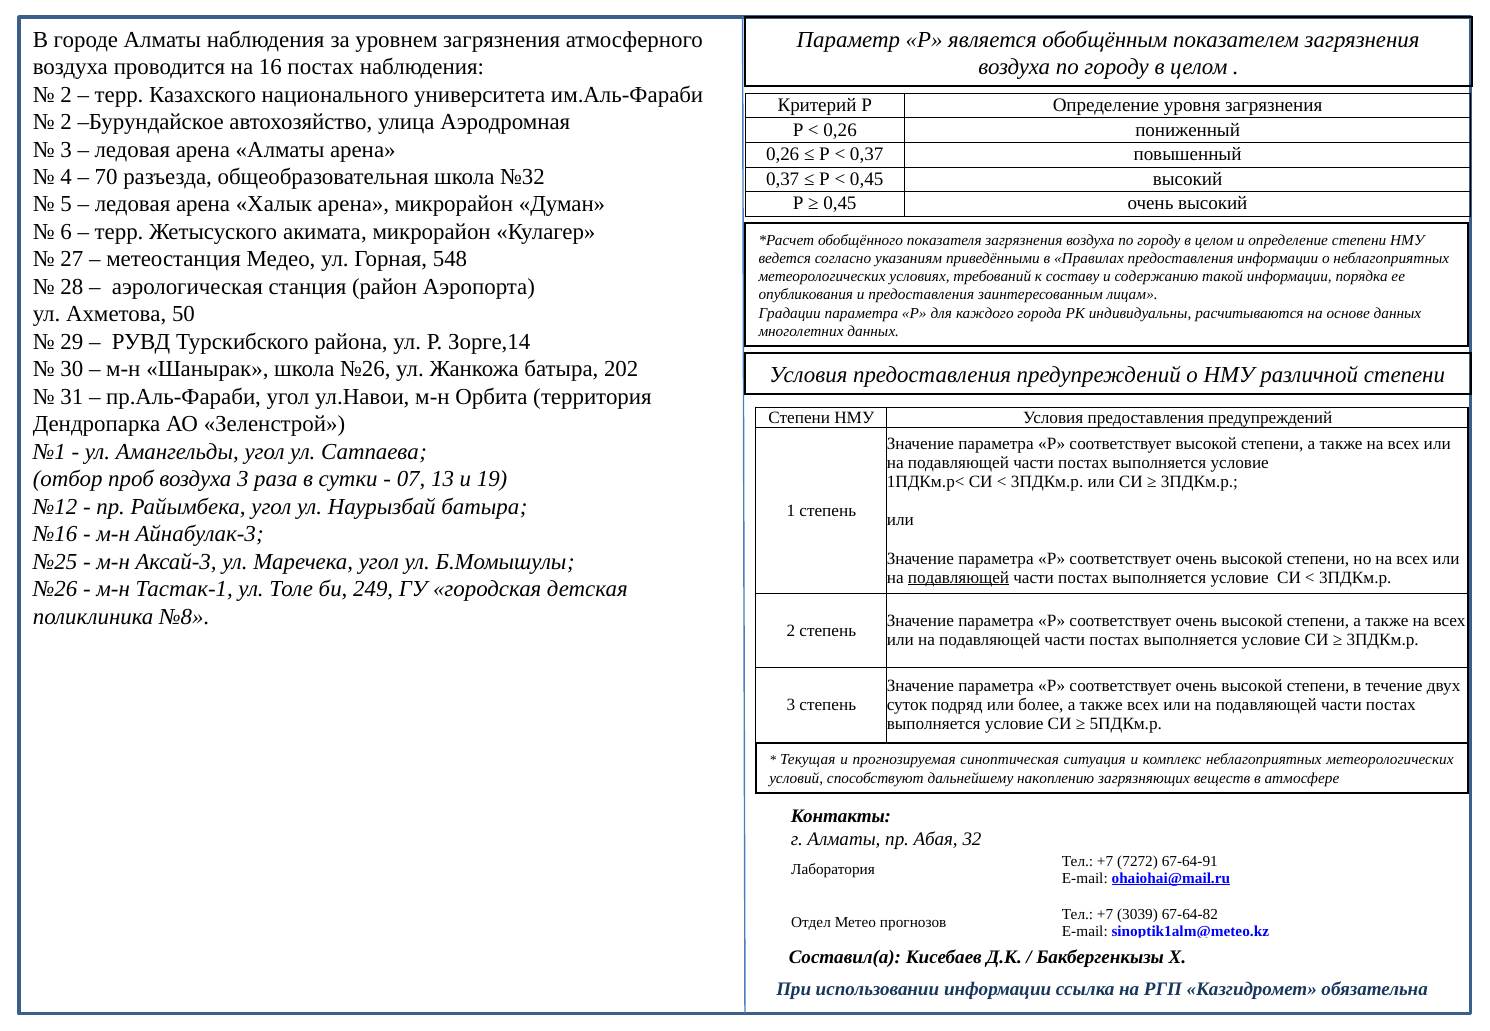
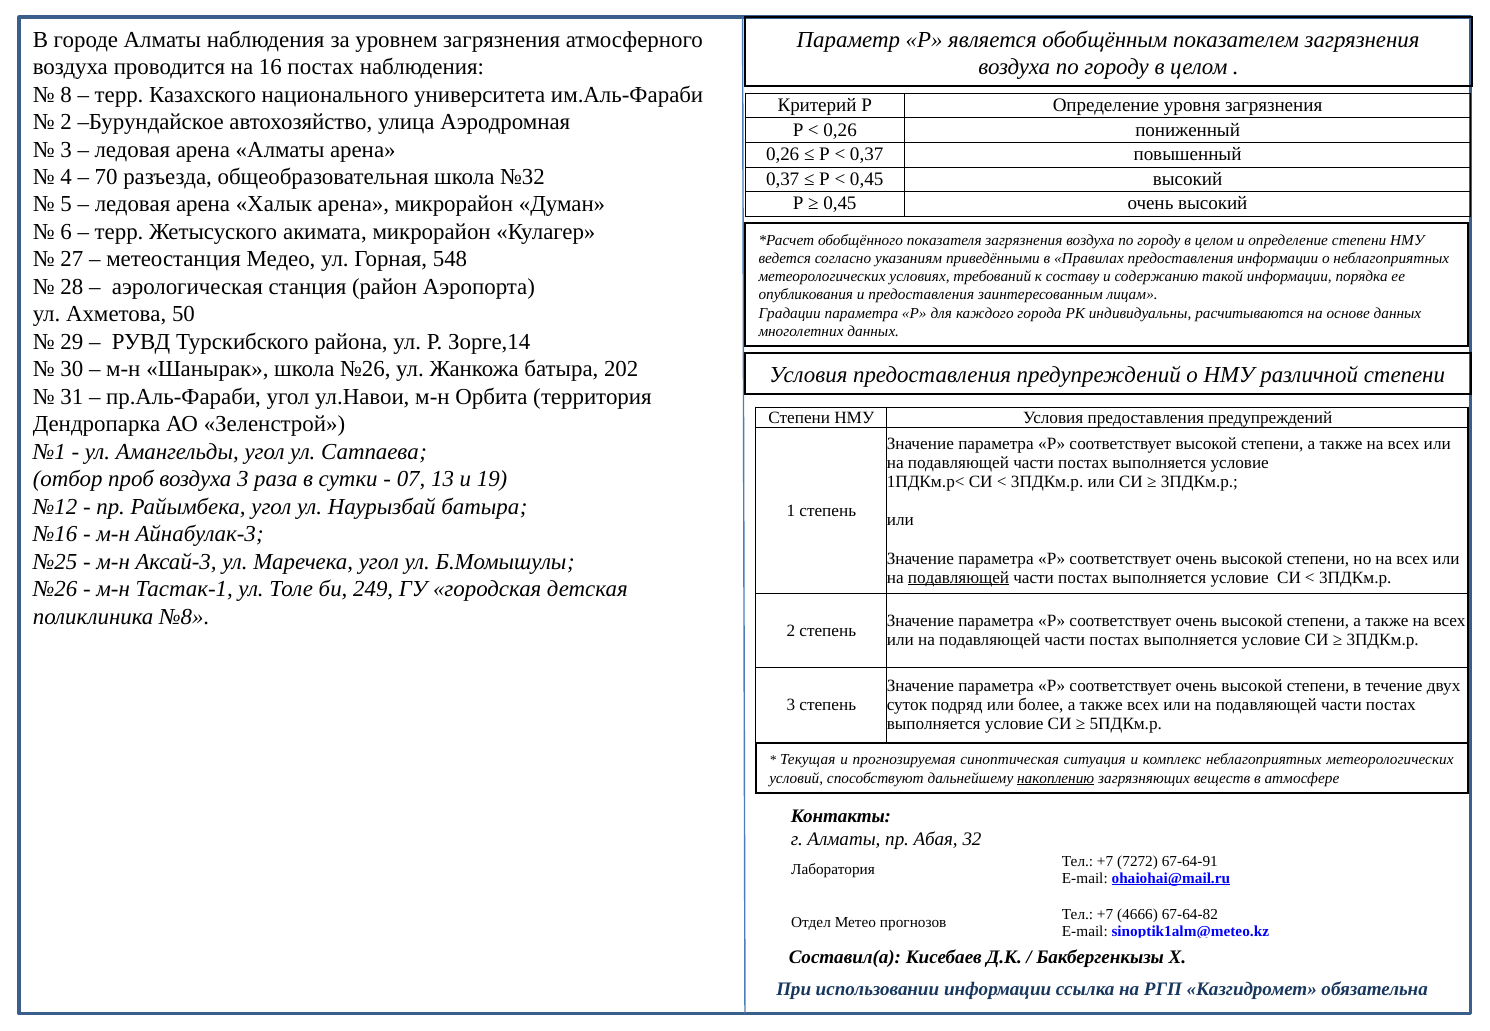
2 at (66, 95): 2 -> 8
накоплению underline: none -> present
3039: 3039 -> 4666
